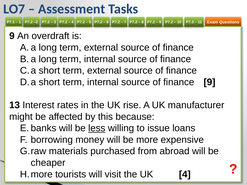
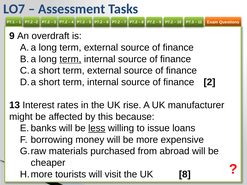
term at (70, 59) underline: none -> present
finance 9: 9 -> 2
UK 4: 4 -> 8
